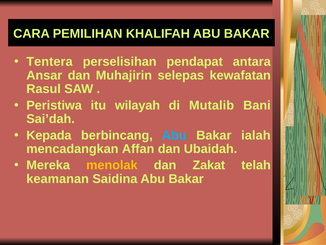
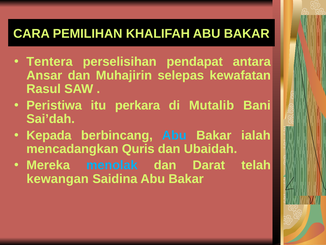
wilayah: wilayah -> perkara
Affan: Affan -> Quris
menolak colour: yellow -> light blue
Zakat: Zakat -> Darat
keamanan: keamanan -> kewangan
